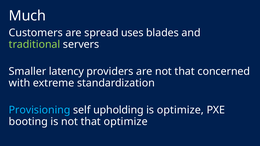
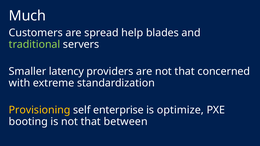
uses: uses -> help
Provisioning colour: light blue -> yellow
upholding: upholding -> enterprise
that optimize: optimize -> between
